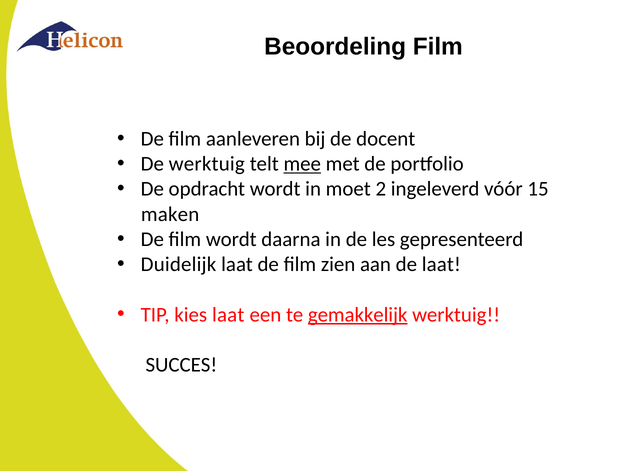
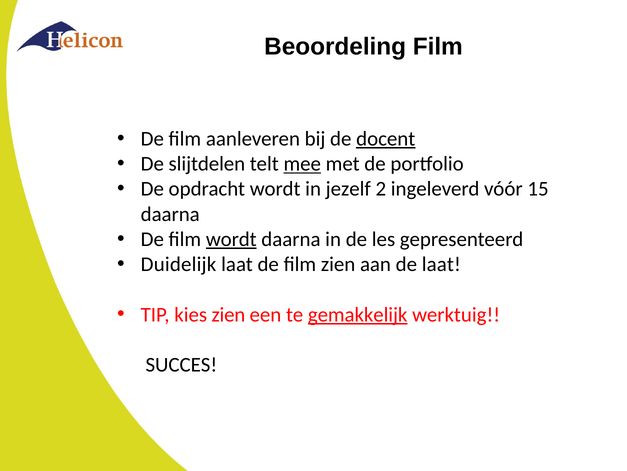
docent underline: none -> present
De werktuig: werktuig -> slijtdelen
moet: moet -> jezelf
maken at (170, 214): maken -> daarna
wordt at (231, 239) underline: none -> present
kies laat: laat -> zien
